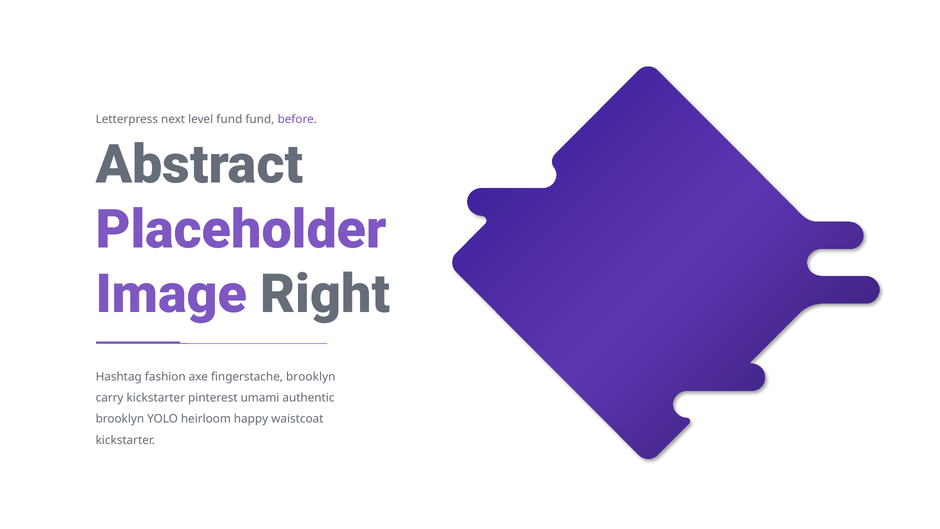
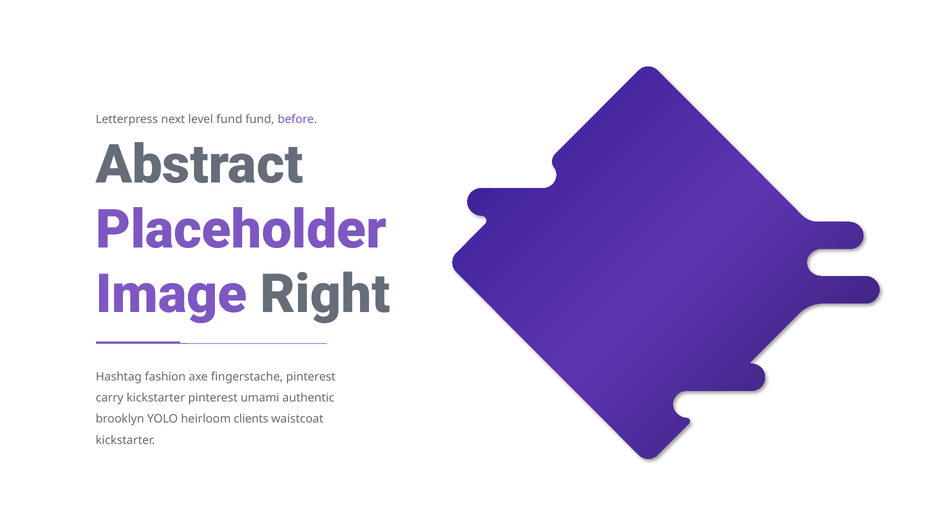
fingerstache brooklyn: brooklyn -> pinterest
happy: happy -> clients
